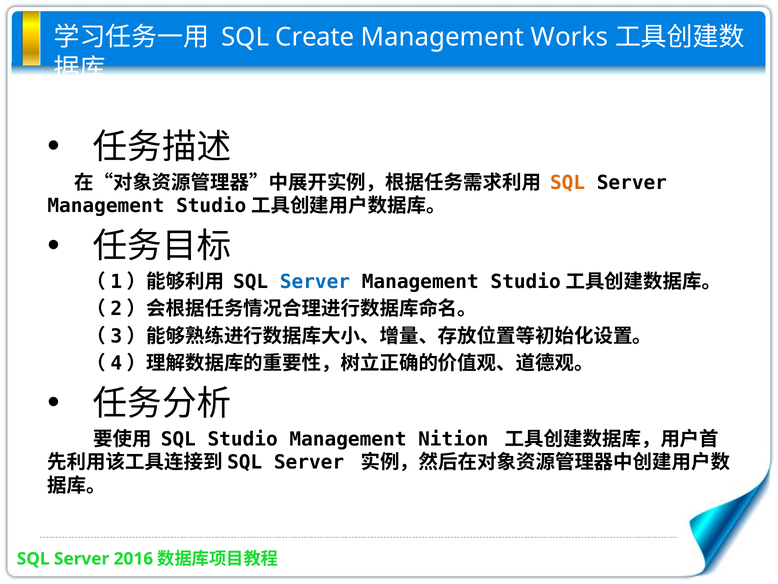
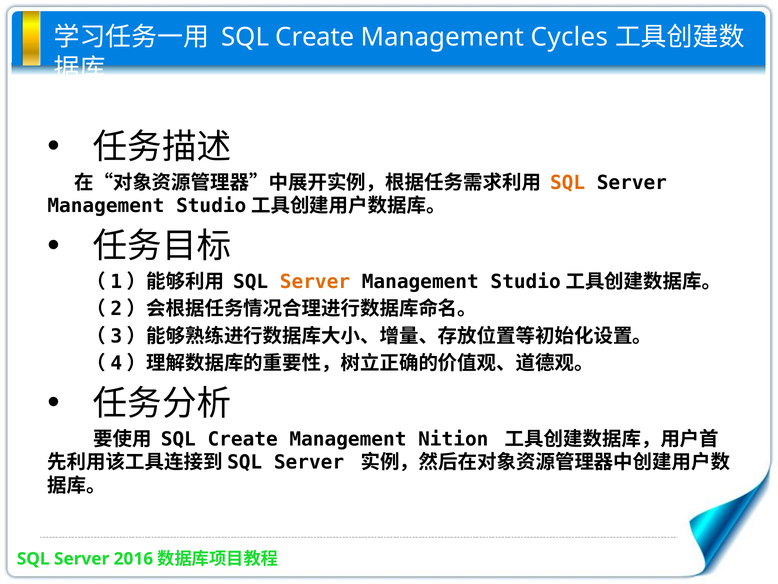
Works: Works -> Cycles
Server at (315, 281) colour: blue -> orange
Studio at (243, 439): Studio -> Create
